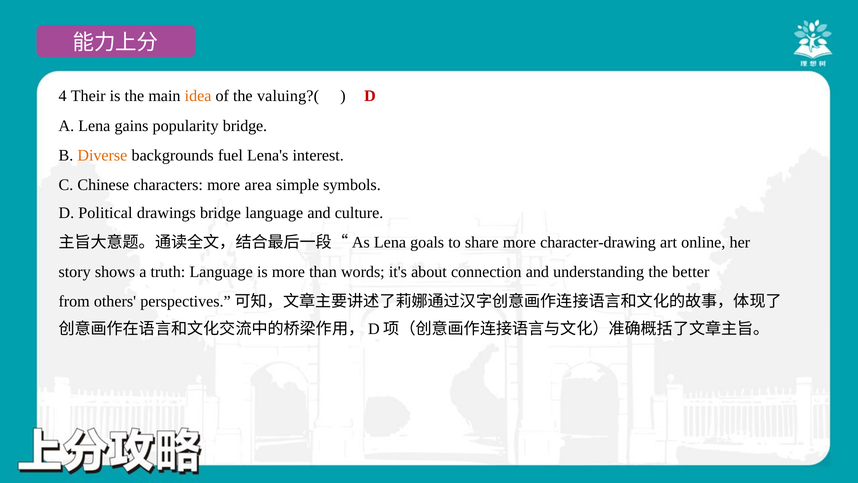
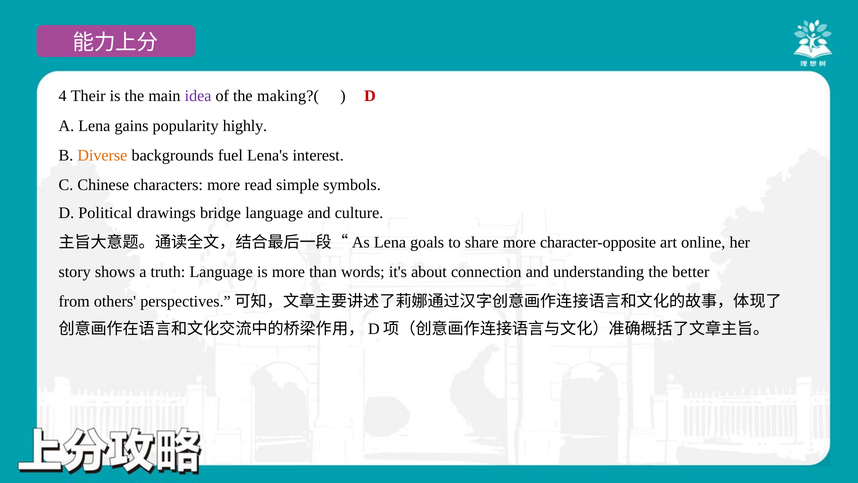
idea colour: orange -> purple
valuing?(: valuing?( -> making?(
popularity bridge: bridge -> highly
area: area -> read
character-drawing: character-drawing -> character-opposite
